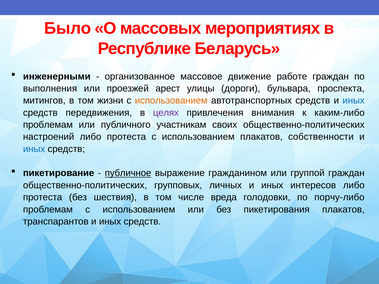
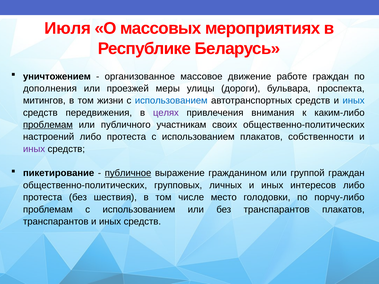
Было: Было -> Июля
инженерными: инженерными -> уничтожением
выполнения: выполнения -> дополнения
арест: арест -> меры
использованием at (171, 101) colour: orange -> blue
проблемам at (48, 125) underline: none -> present
иных at (34, 149) colour: blue -> purple
вреда: вреда -> место
без пикетирования: пикетирования -> транспарантов
